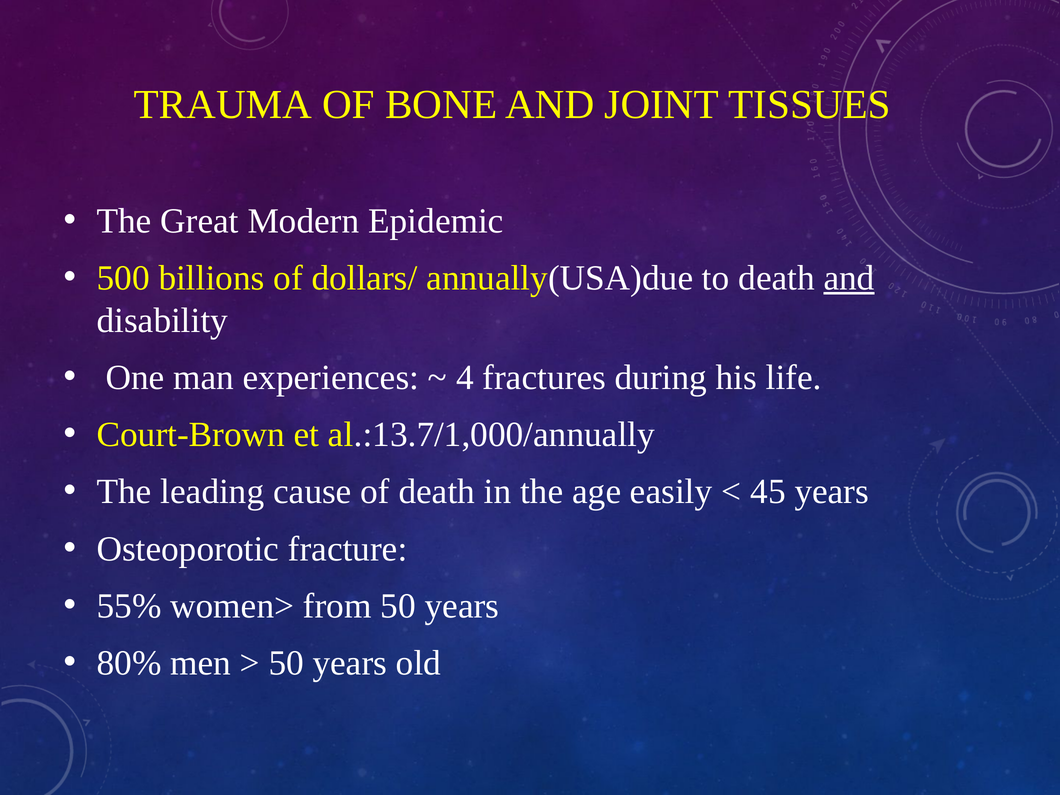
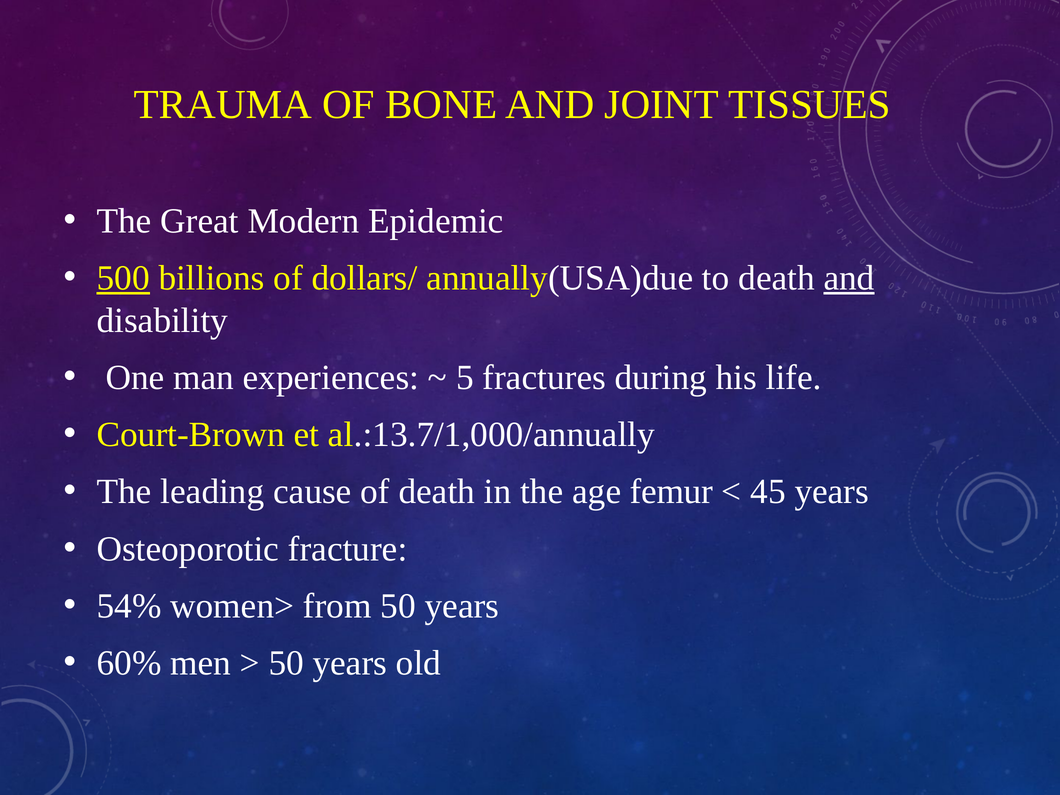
500 underline: none -> present
4: 4 -> 5
easily: easily -> femur
55%: 55% -> 54%
80%: 80% -> 60%
